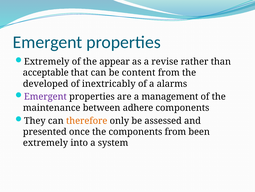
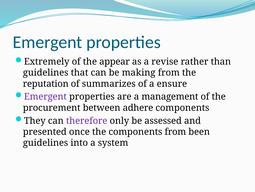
acceptable at (46, 72): acceptable -> guidelines
content: content -> making
developed: developed -> reputation
inextricably: inextricably -> summarizes
alarms: alarms -> ensure
maintenance: maintenance -> procurement
therefore colour: orange -> purple
extremely at (45, 142): extremely -> guidelines
